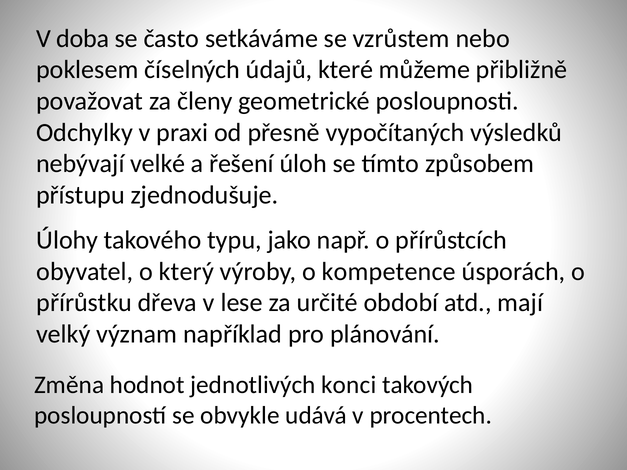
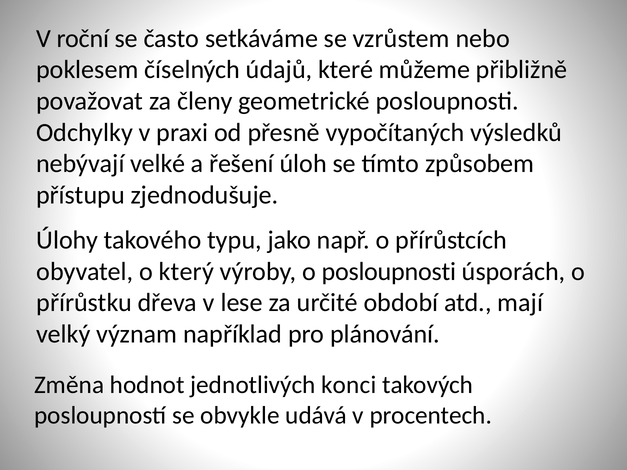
doba: doba -> roční
o kompetence: kompetence -> posloupnosti
